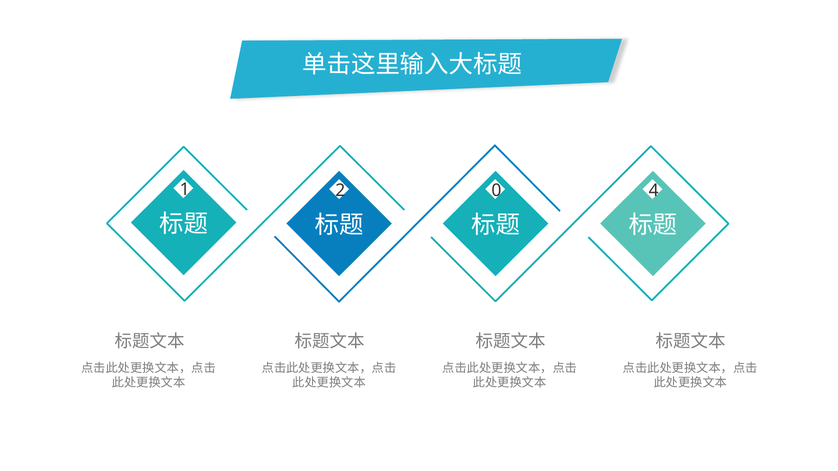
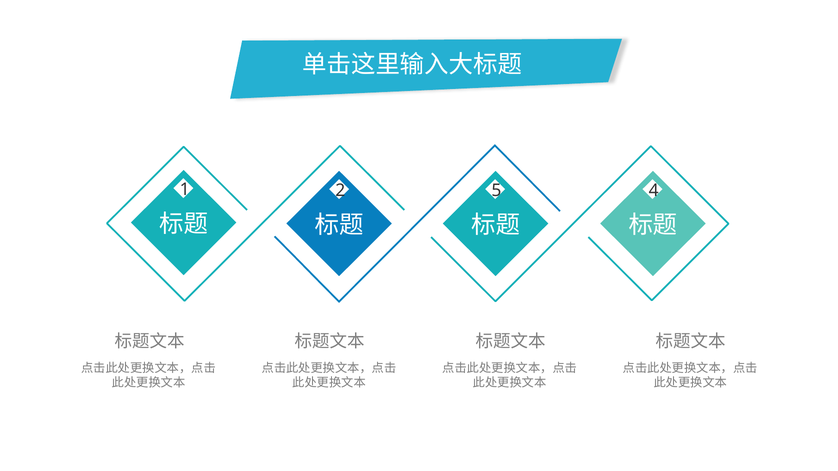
0: 0 -> 5
